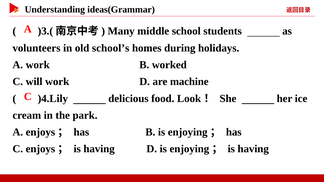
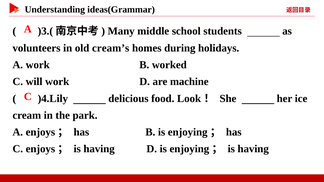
school’s: school’s -> cream’s
